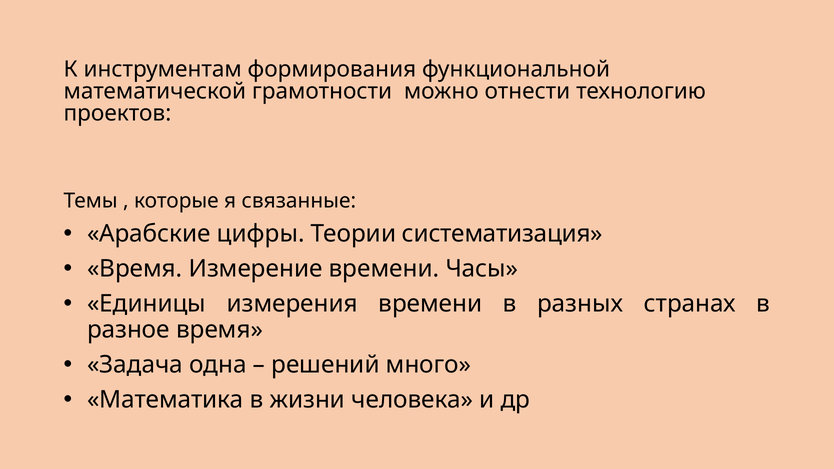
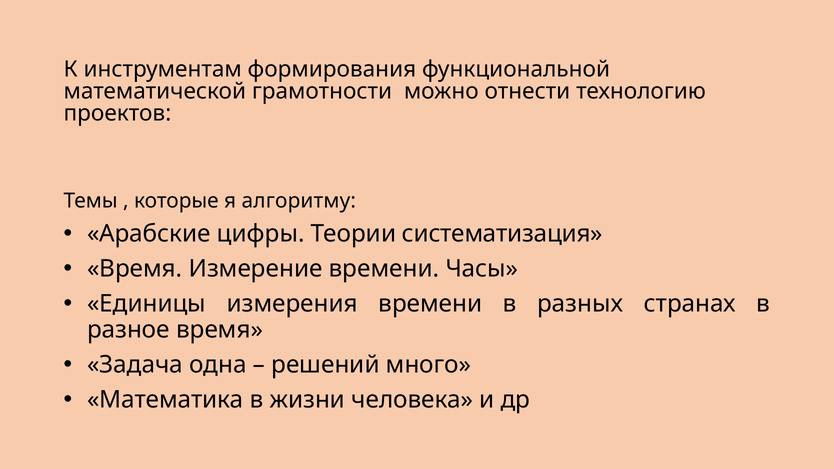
связанные: связанные -> алгоритму
